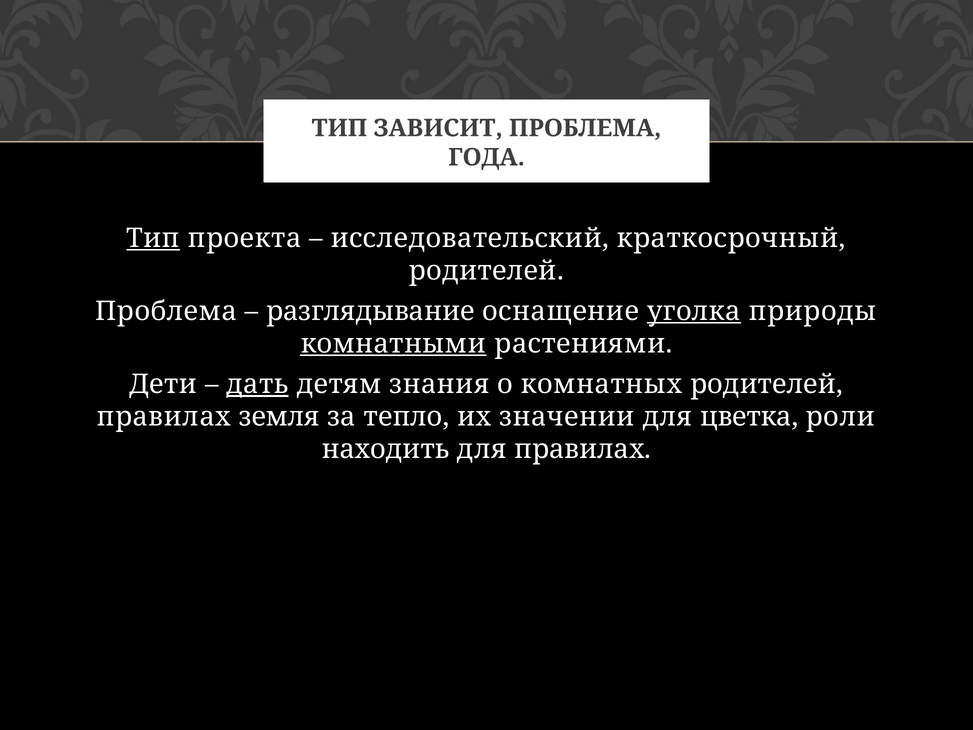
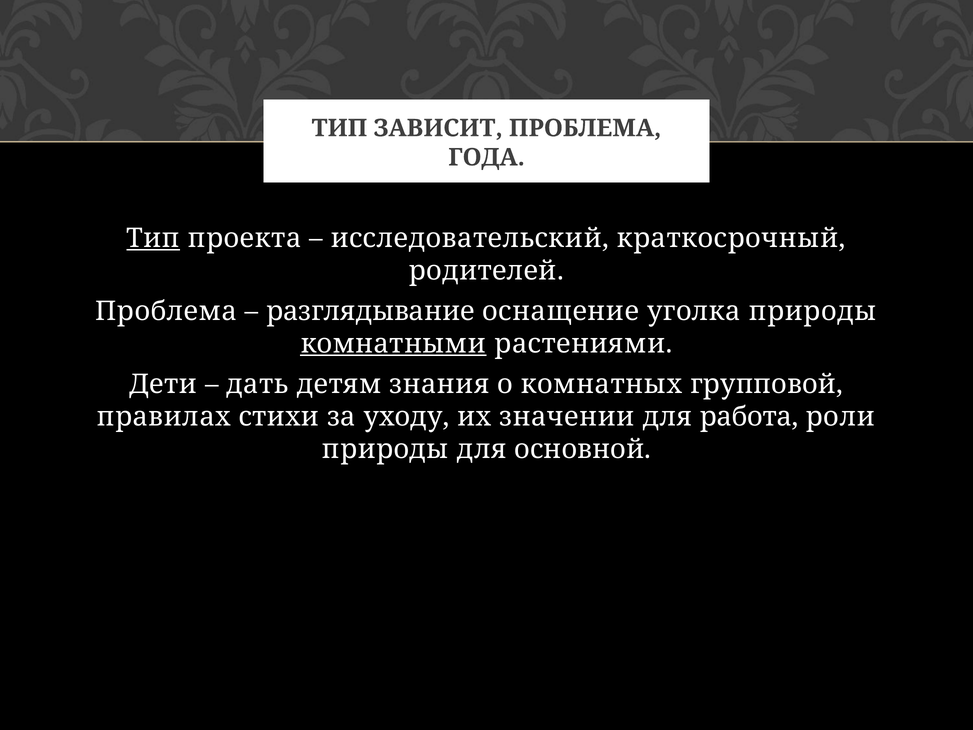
уголка underline: present -> none
дать underline: present -> none
комнатных родителей: родителей -> групповой
земля: земля -> стихи
тепло: тепло -> уходу
цветка: цветка -> работа
находить at (385, 449): находить -> природы
для правилах: правилах -> основной
